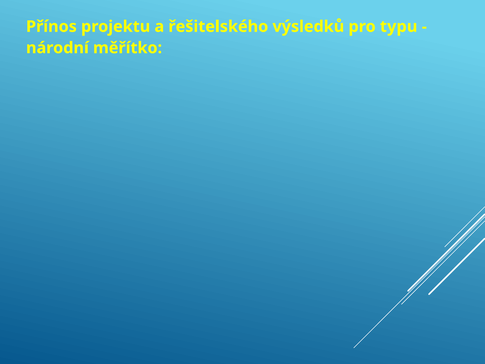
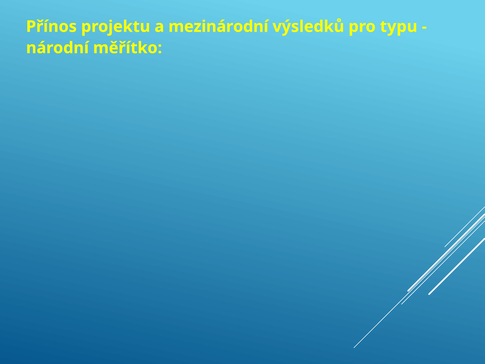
řešitelského: řešitelského -> mezinárodní
